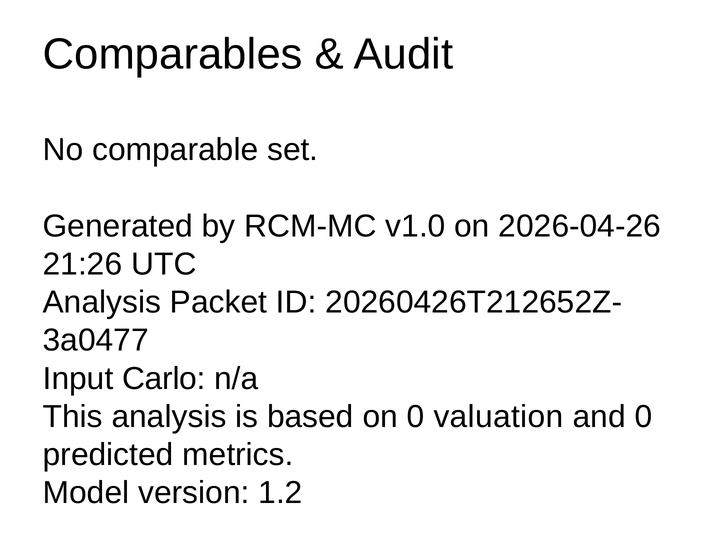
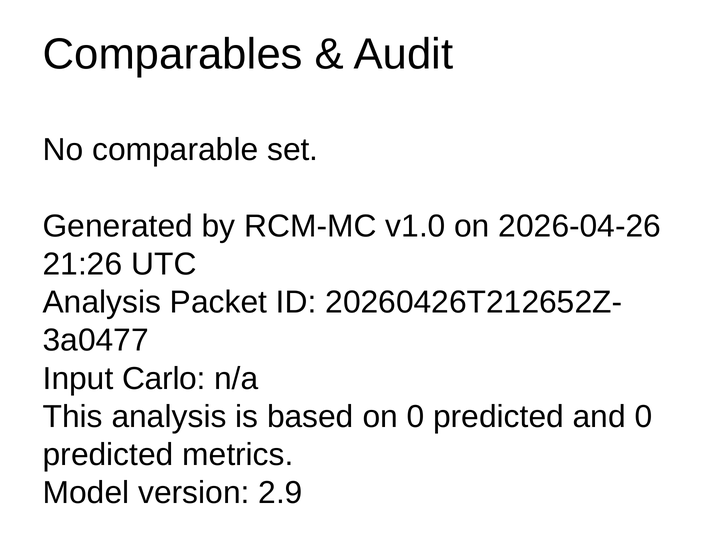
on 0 valuation: valuation -> predicted
1.2: 1.2 -> 2.9
